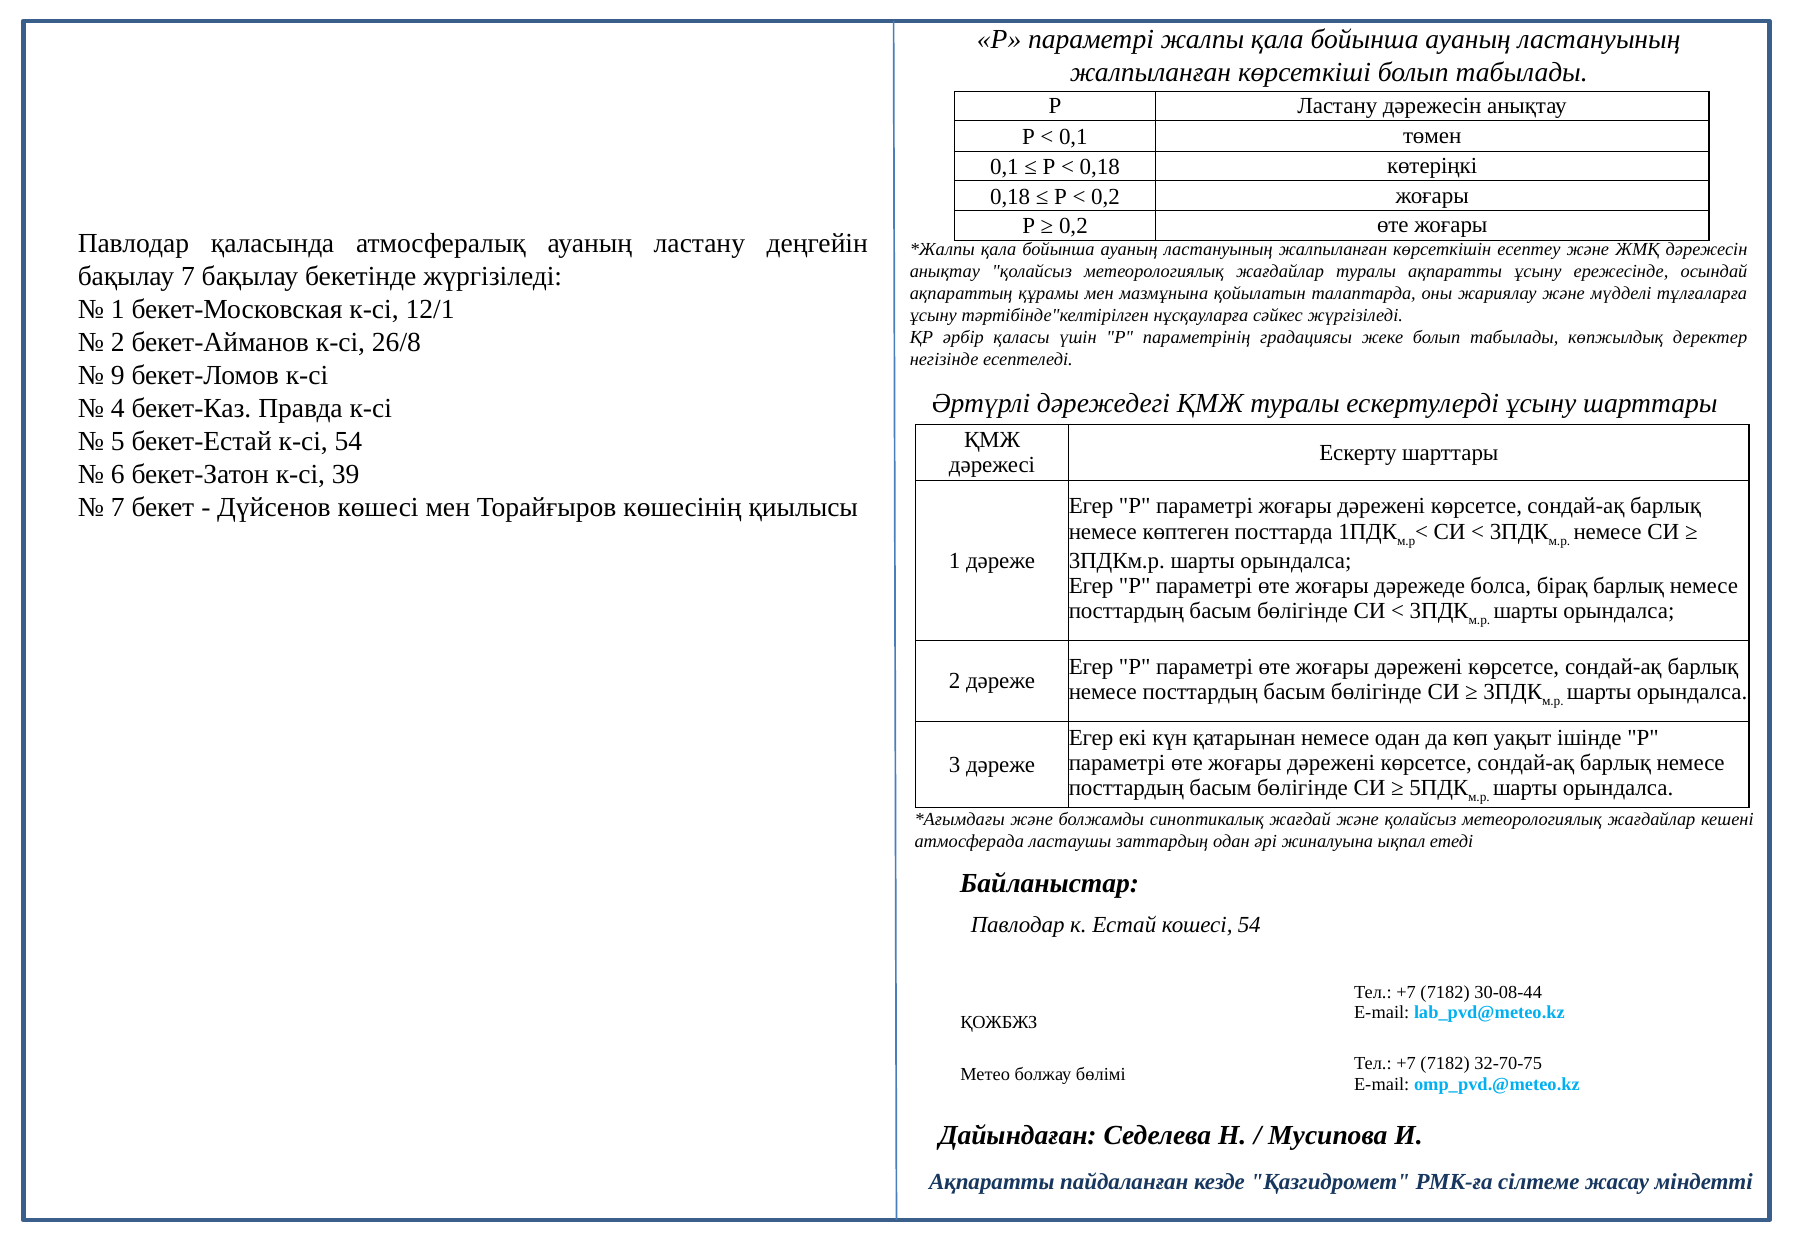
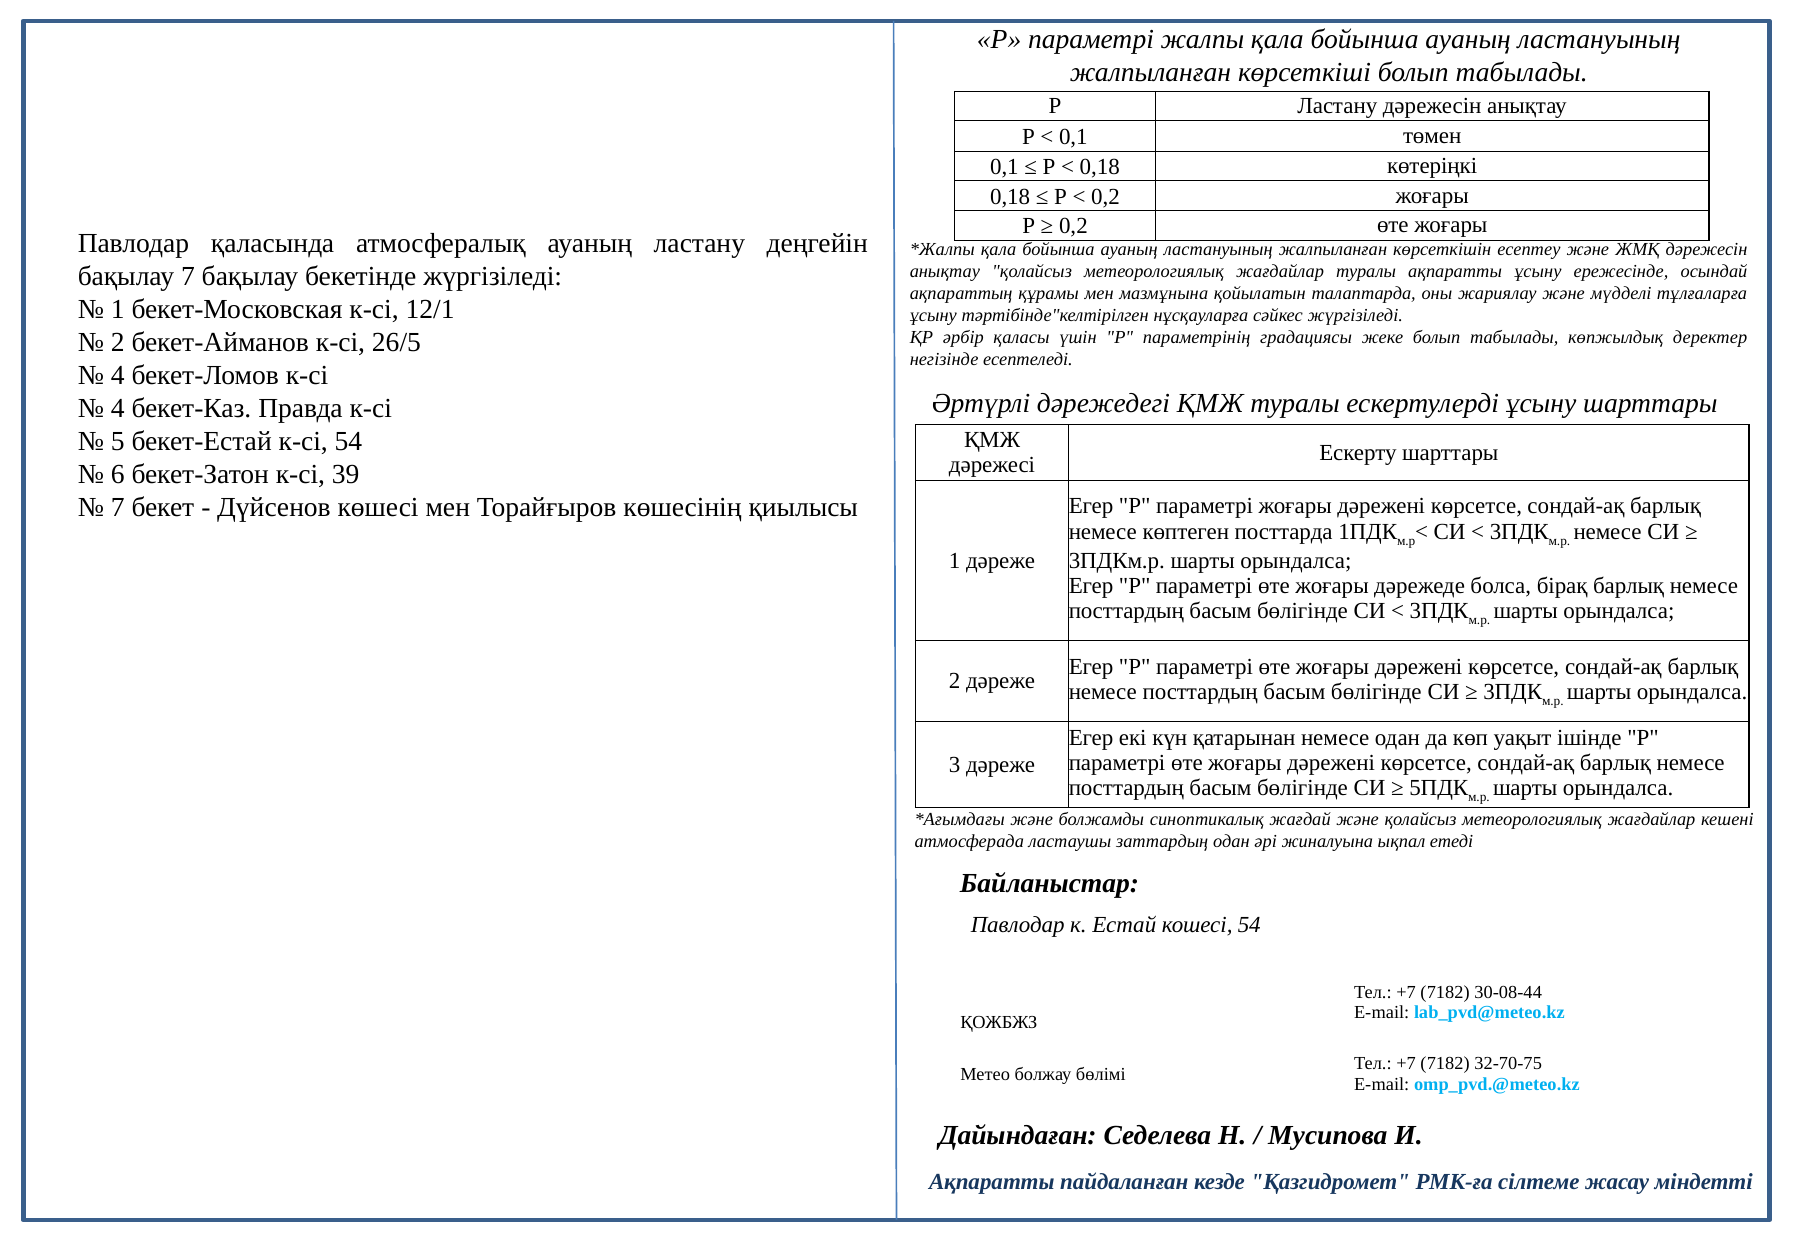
26/8: 26/8 -> 26/5
9 at (118, 376): 9 -> 4
